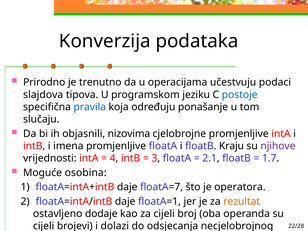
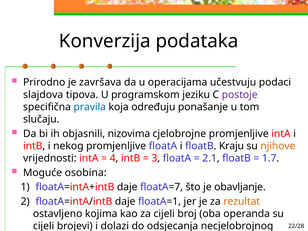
trenutno: trenutno -> završava
postoje colour: blue -> purple
imena: imena -> nekog
njihove colour: purple -> orange
operatora: operatora -> obavljanje
dodaje: dodaje -> kojima
